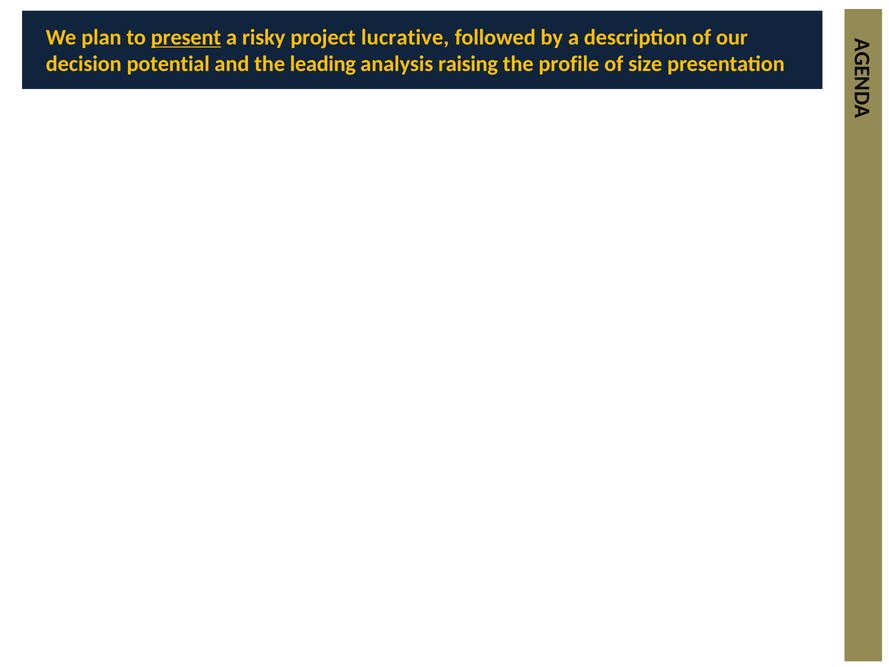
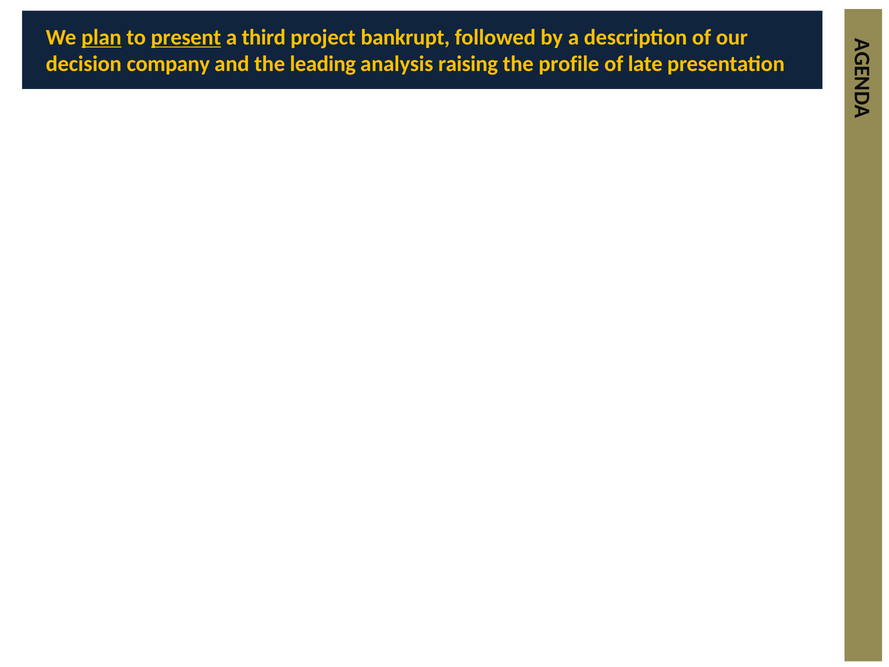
plan underline: none -> present
risky: risky -> third
lucrative: lucrative -> bankrupt
potential: potential -> company
size: size -> late
